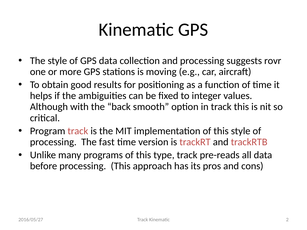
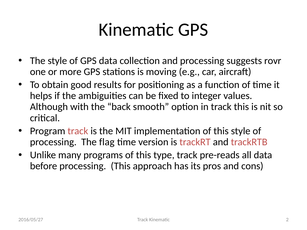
fast: fast -> flag
